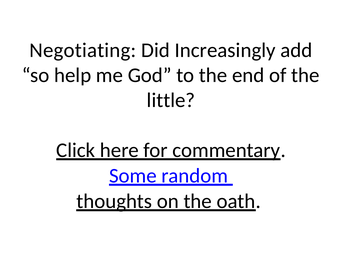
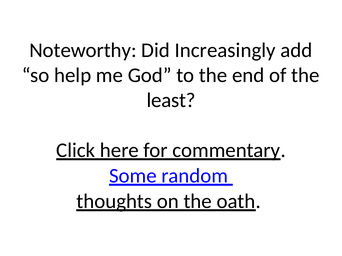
Negotiating: Negotiating -> Noteworthy
little: little -> least
